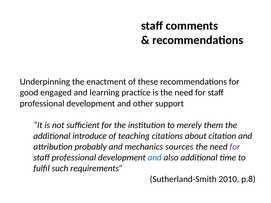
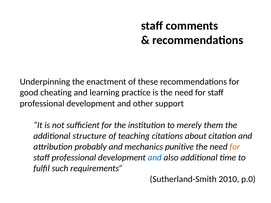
engaged: engaged -> cheating
introduce: introduce -> structure
sources: sources -> punitive
for at (235, 147) colour: purple -> orange
p.8: p.8 -> p.0
